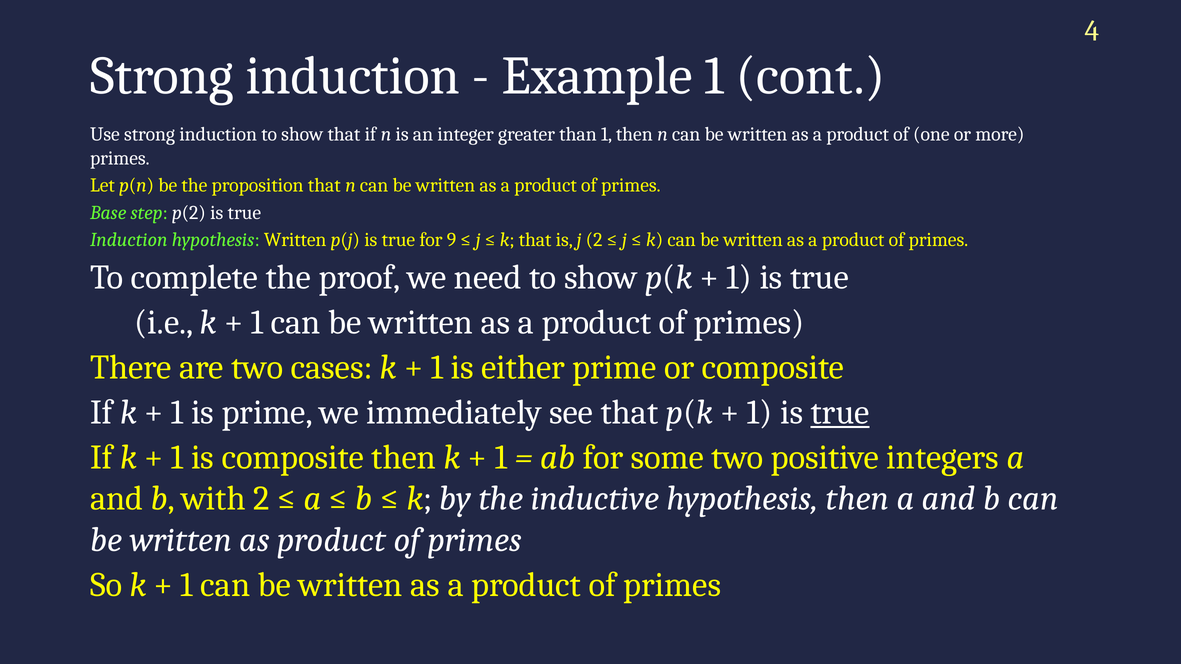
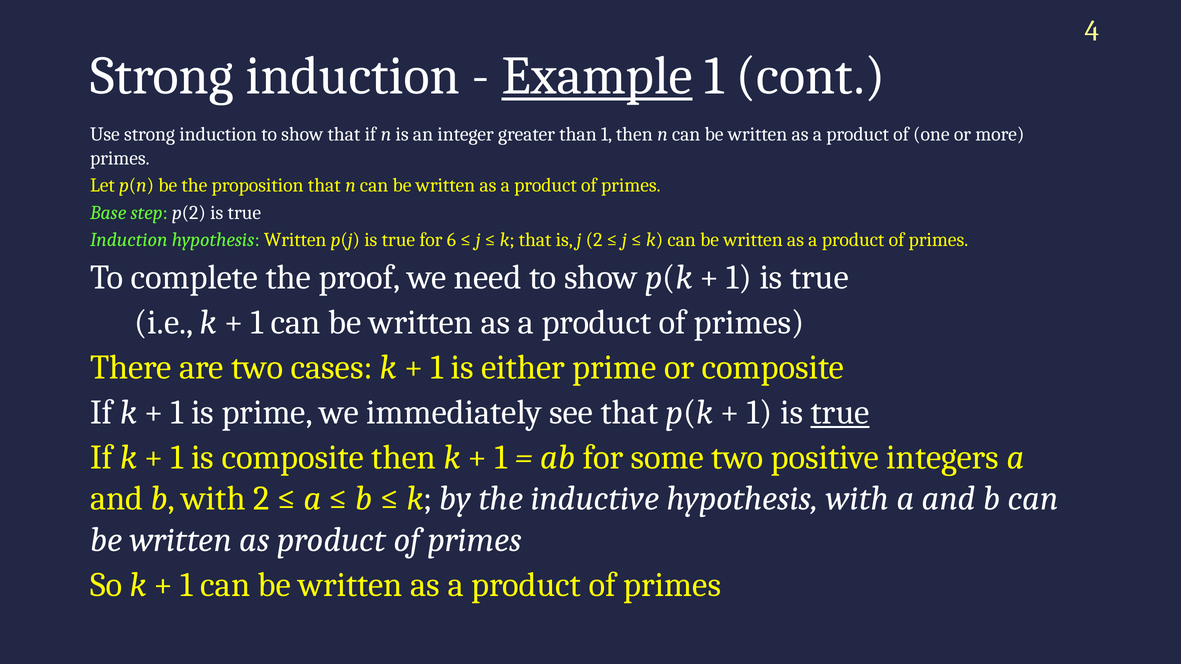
Example underline: none -> present
9: 9 -> 6
hypothesis then: then -> with
